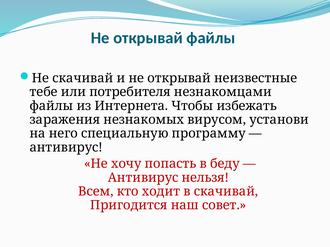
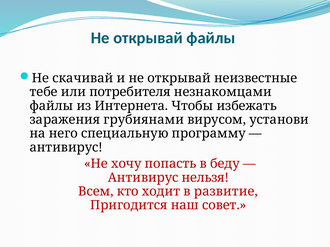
незнакомых: незнакомых -> грубиянами
в скачивай: скачивай -> развитие
